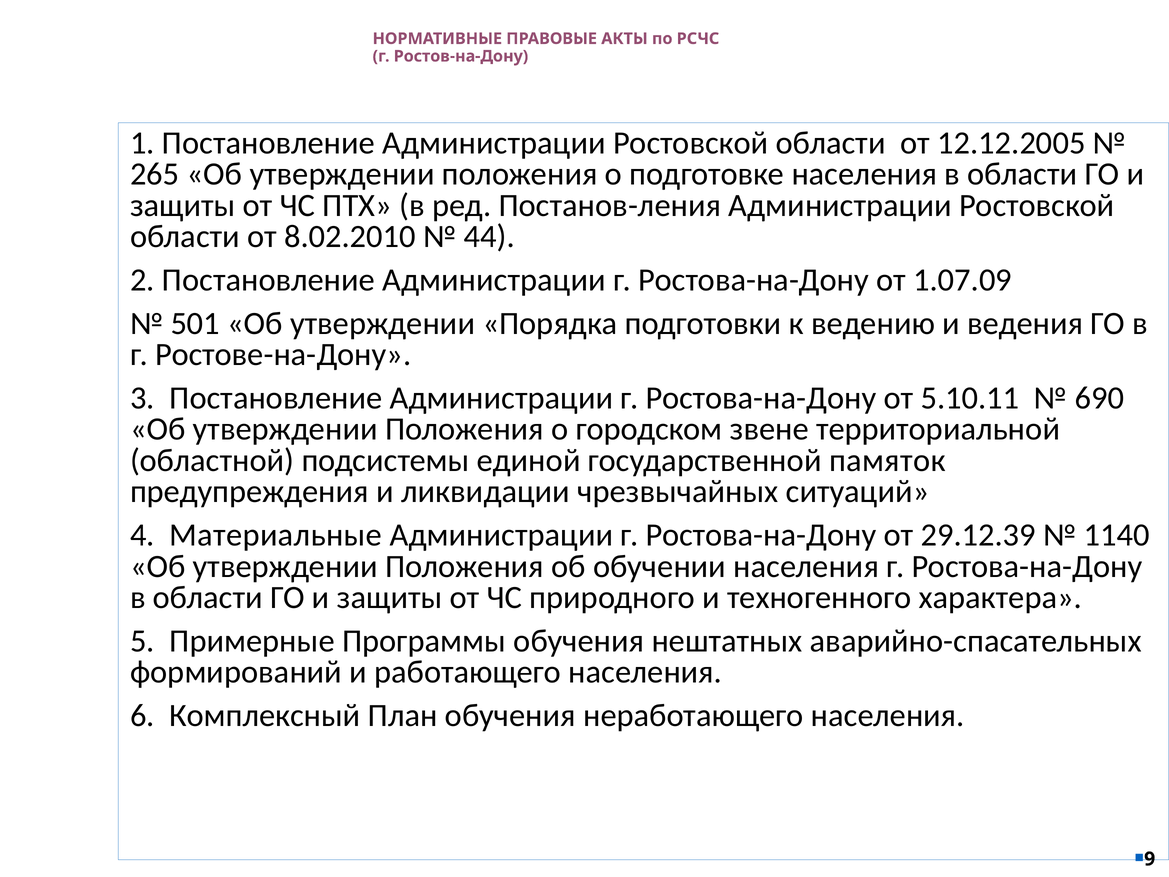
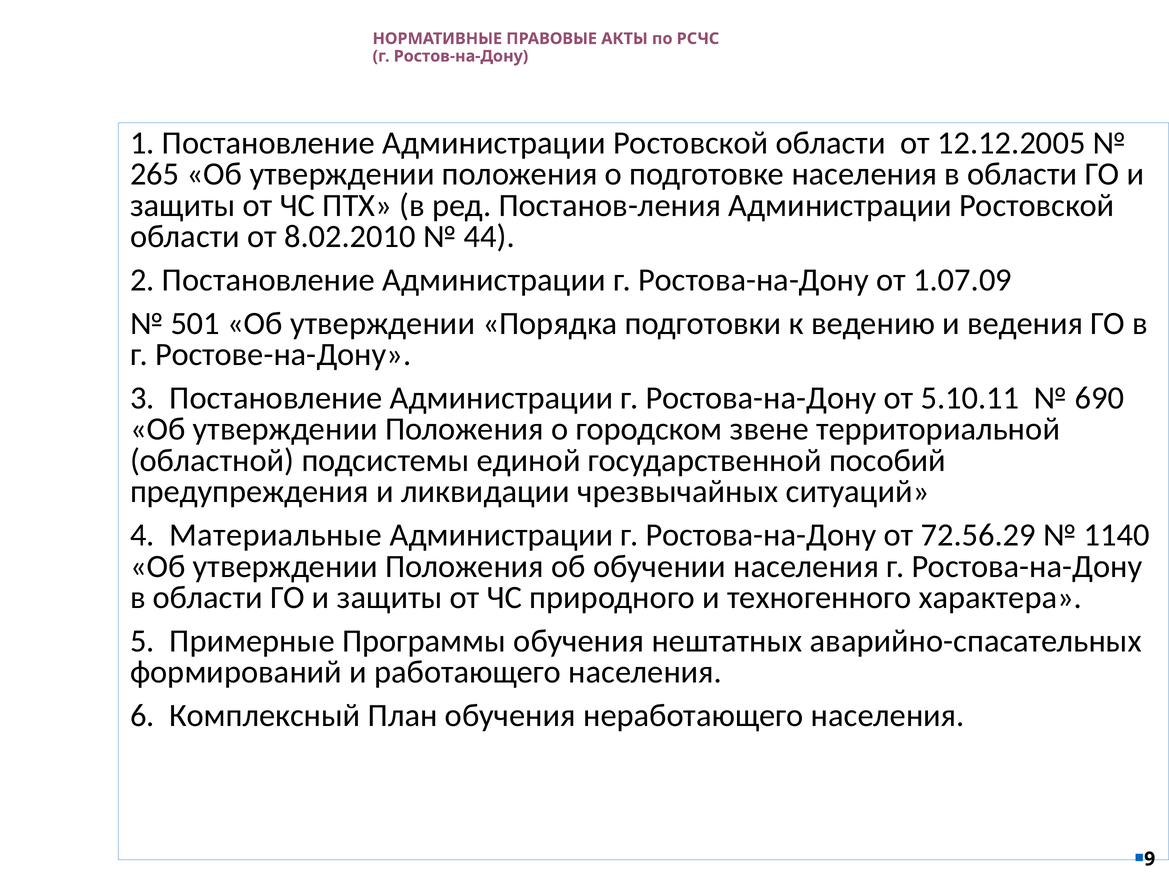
памяток: памяток -> пособий
29.12.39: 29.12.39 -> 72.56.29
